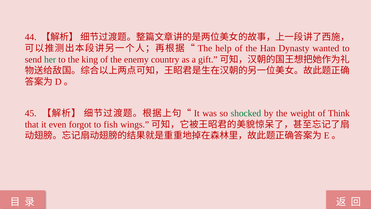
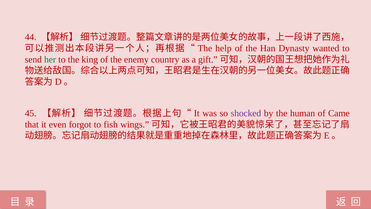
shocked colour: green -> purple
weight: weight -> human
Think: Think -> Came
